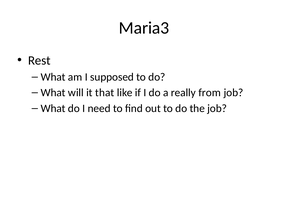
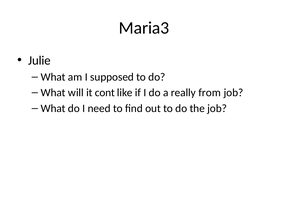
Rest: Rest -> Julie
that: that -> cont
